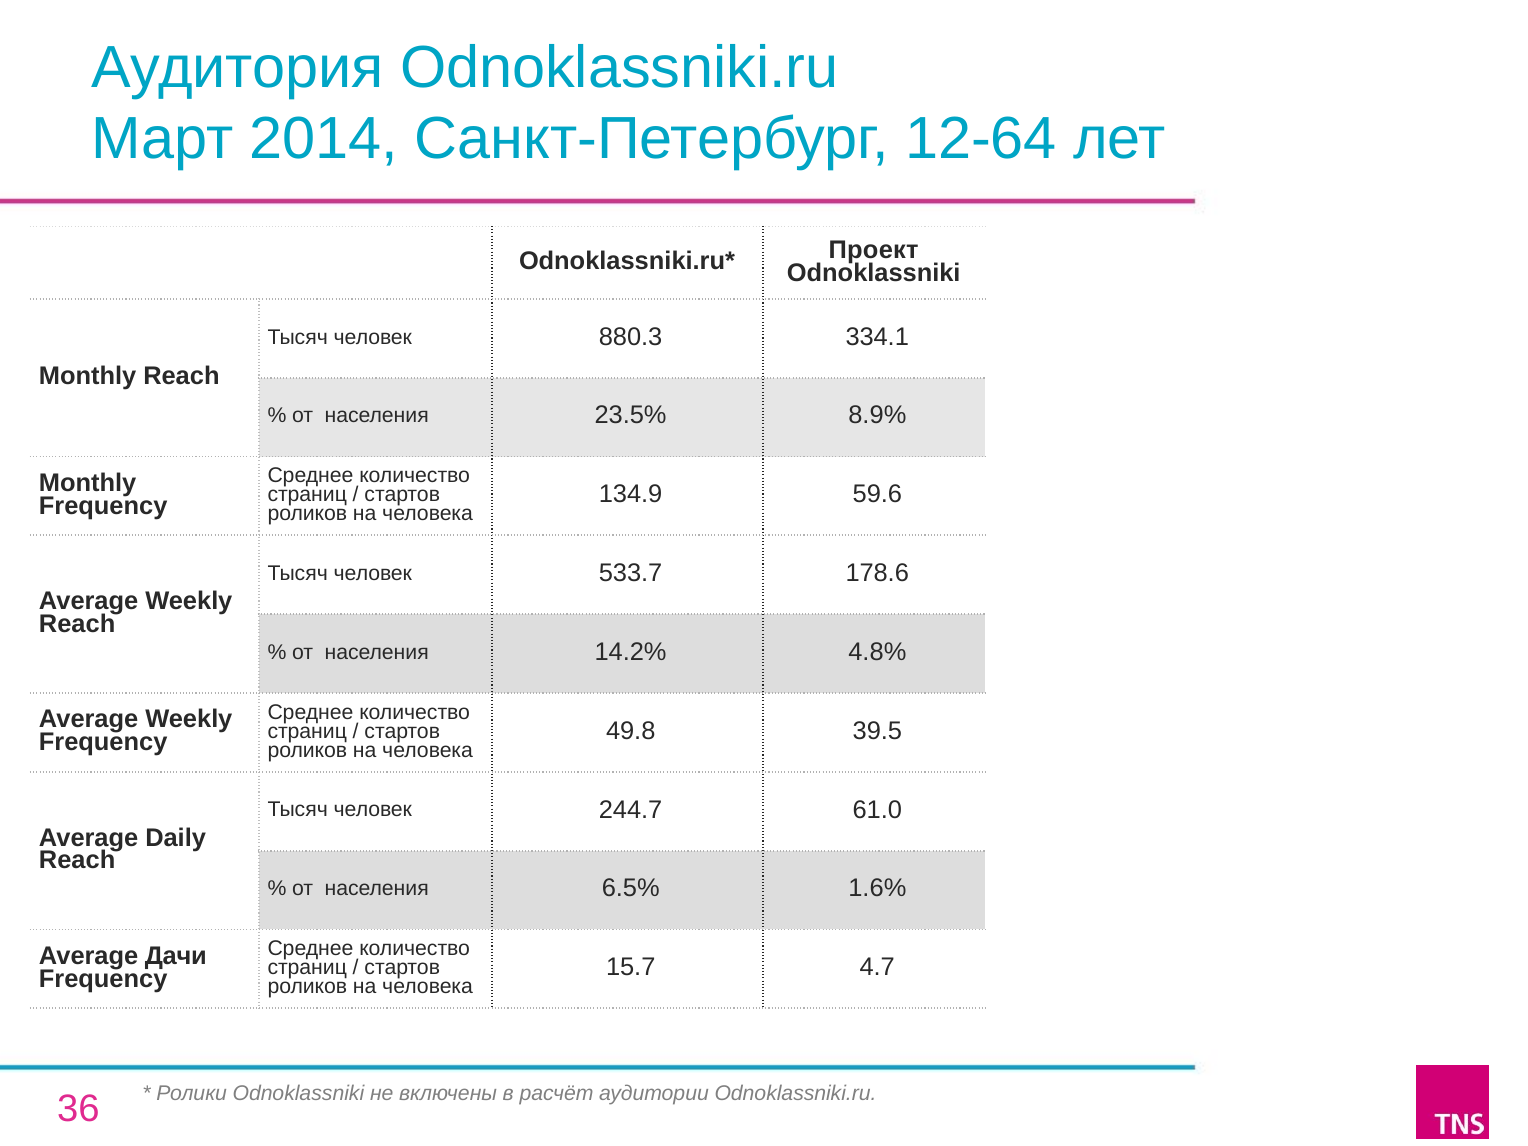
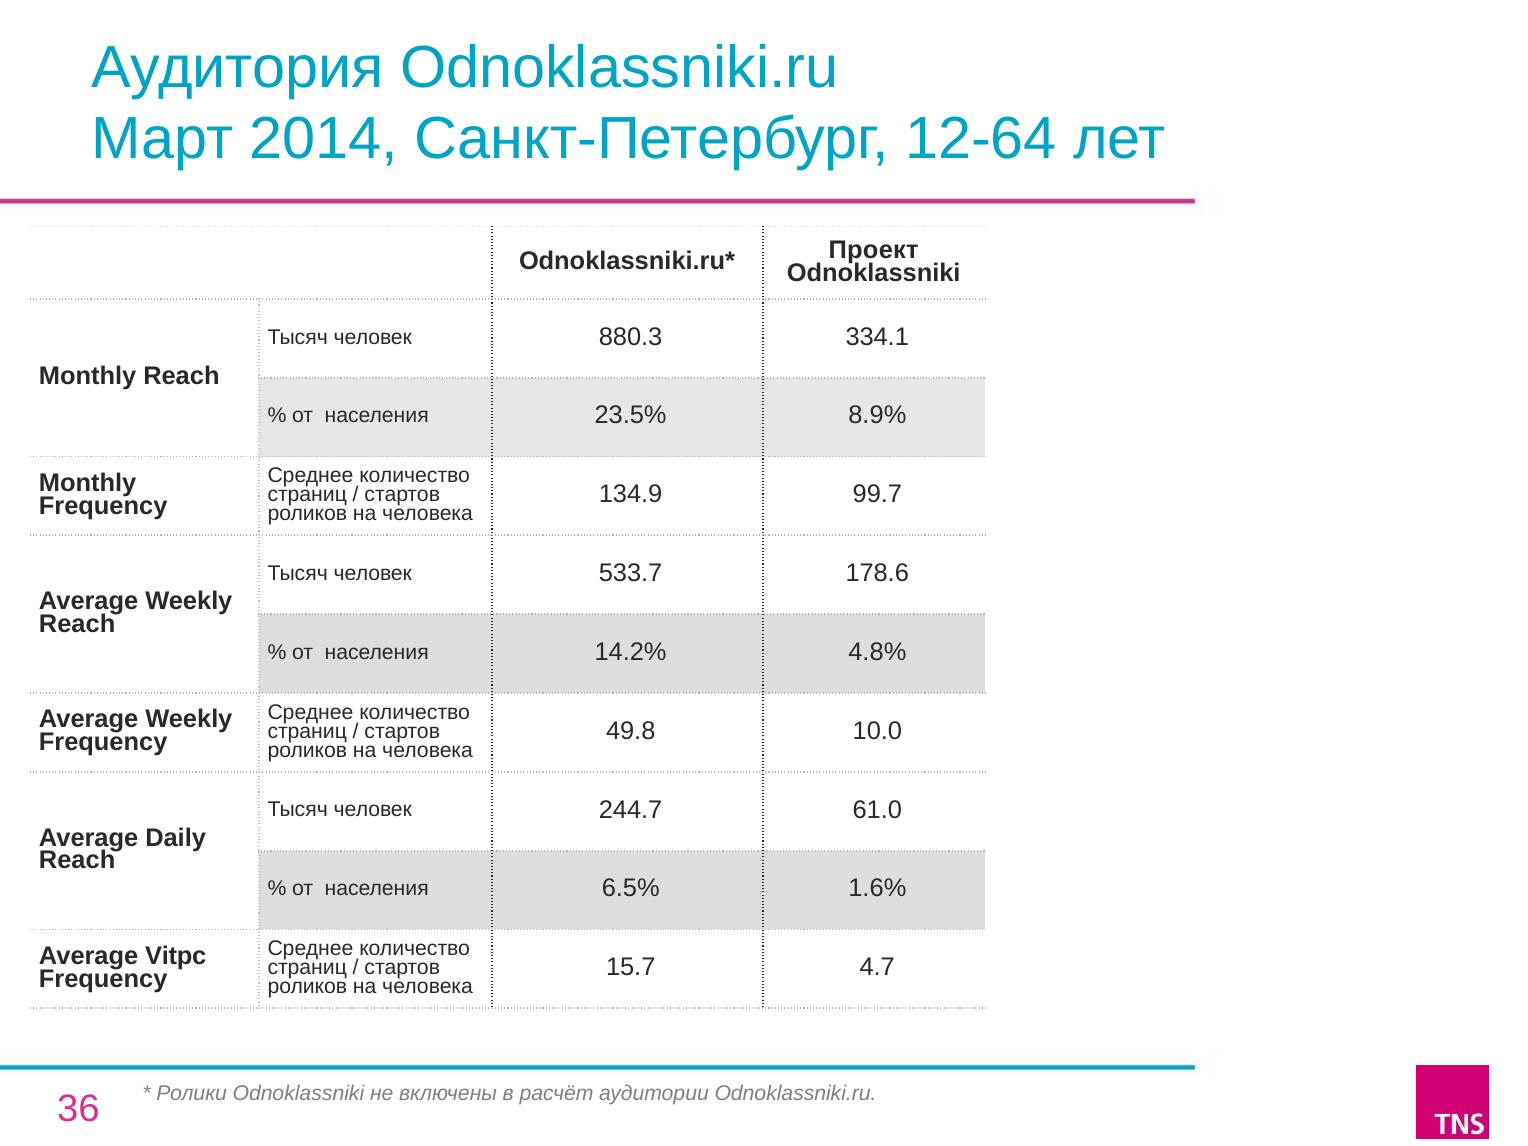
59.6: 59.6 -> 99.7
39.5: 39.5 -> 10.0
Дачи: Дачи -> Vitpc
